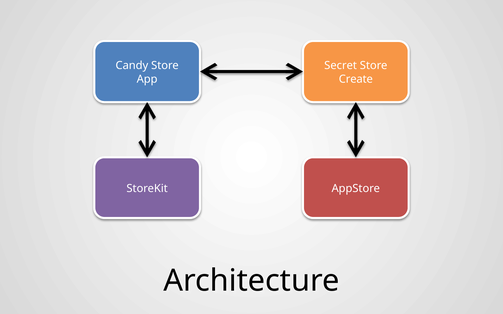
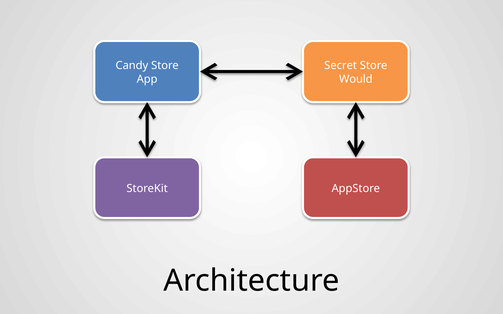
Create: Create -> Would
